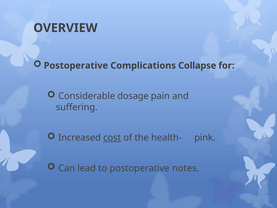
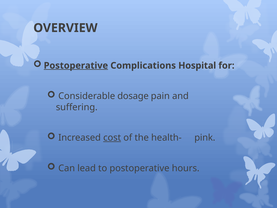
Postoperative at (76, 66) underline: none -> present
Collapse: Collapse -> Hospital
notes: notes -> hours
